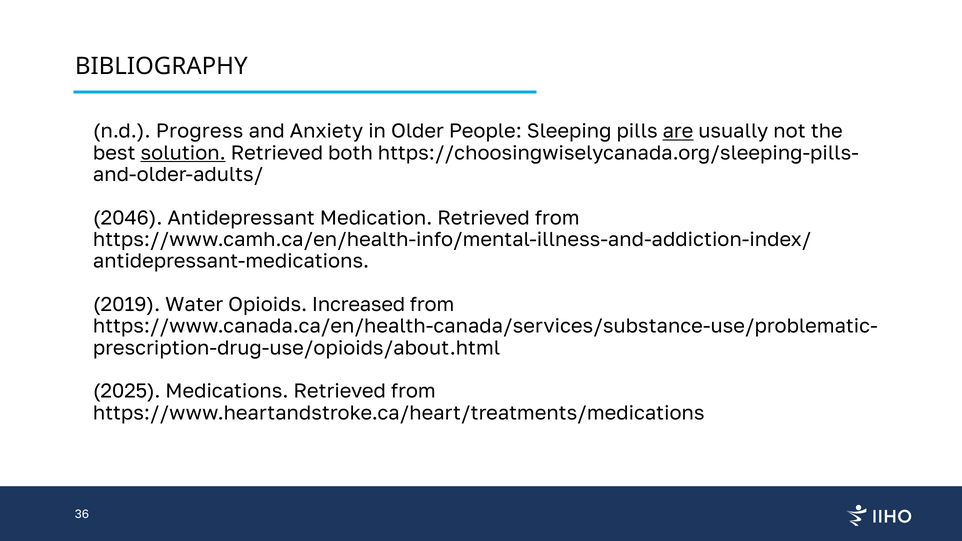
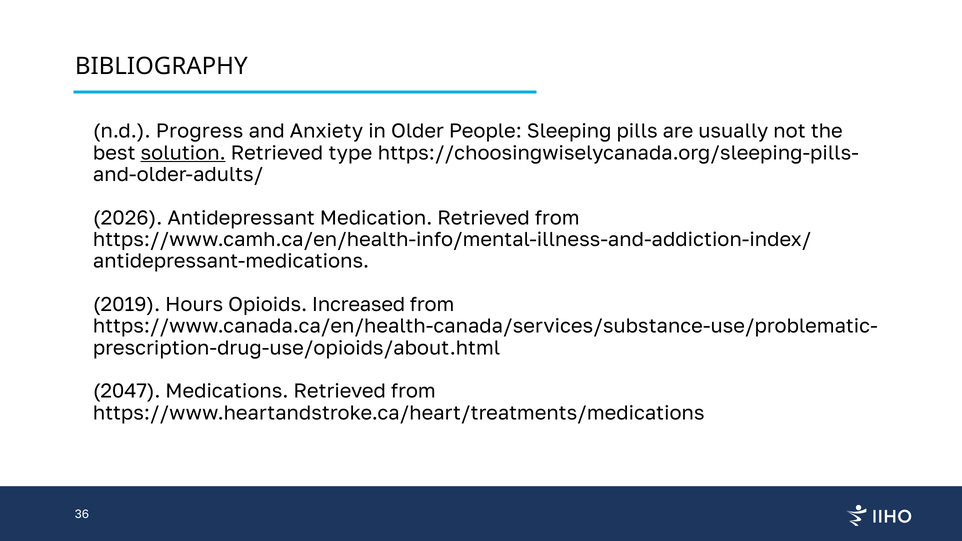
are underline: present -> none
both: both -> type
2046: 2046 -> 2026
Water: Water -> Hours
2025: 2025 -> 2047
